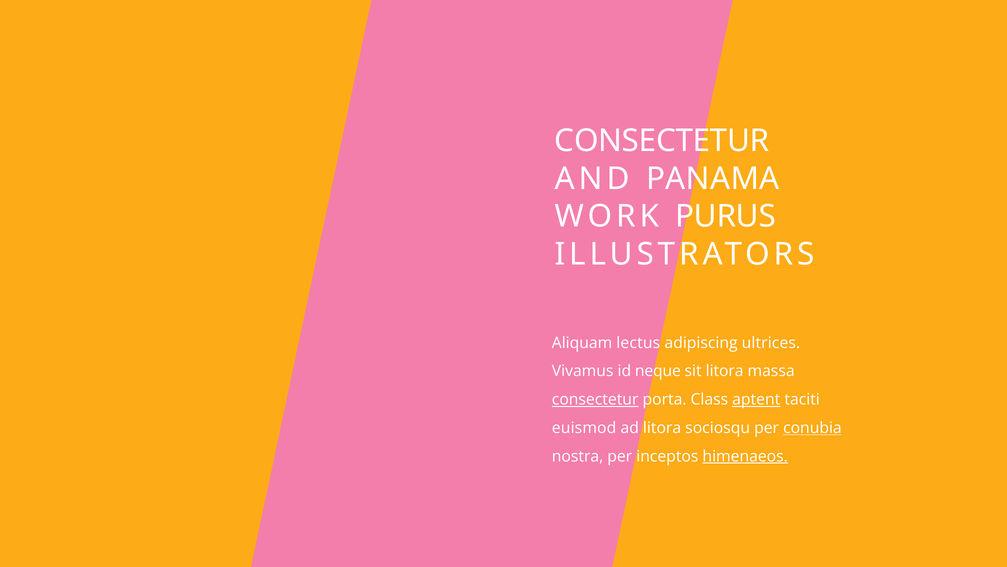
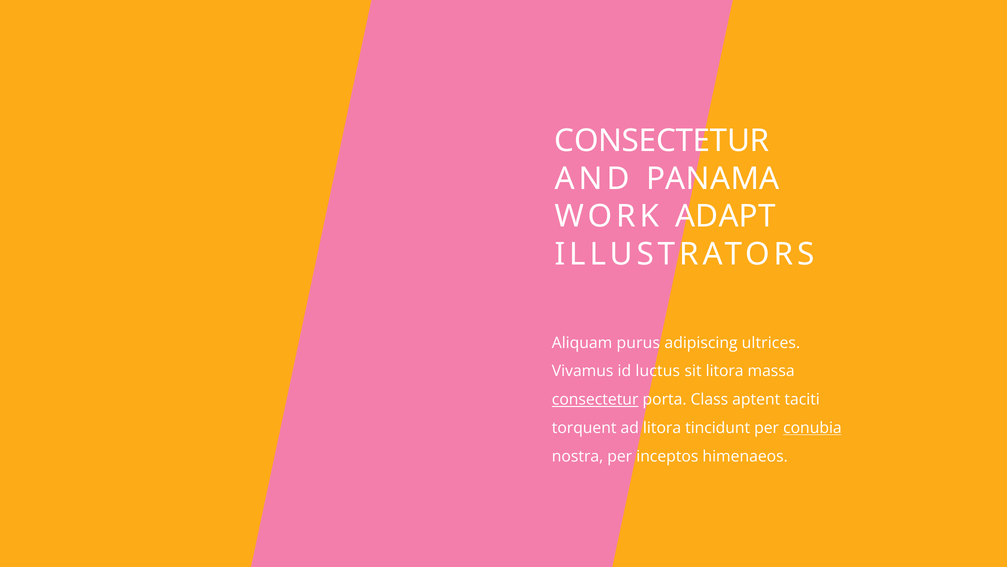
PURUS: PURUS -> ADAPT
lectus: lectus -> purus
neque: neque -> luctus
aptent underline: present -> none
euismod: euismod -> torquent
sociosqu: sociosqu -> tincidunt
himenaeos underline: present -> none
